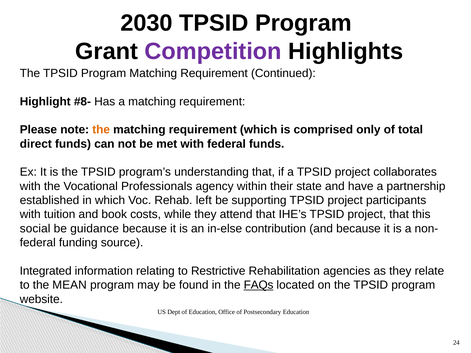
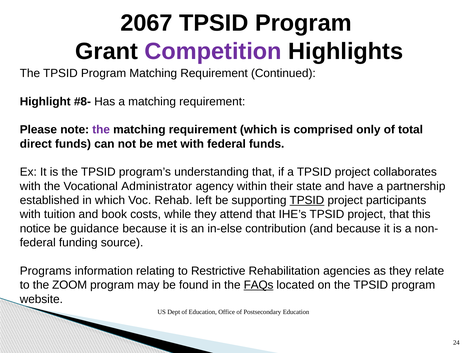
2030: 2030 -> 2067
the at (101, 130) colour: orange -> purple
Professionals: Professionals -> Administrator
TPSID at (307, 200) underline: none -> present
social: social -> notice
Integrated: Integrated -> Programs
MEAN: MEAN -> ZOOM
